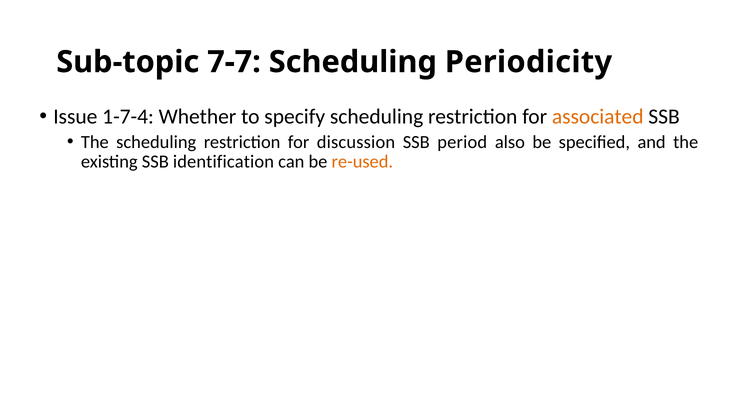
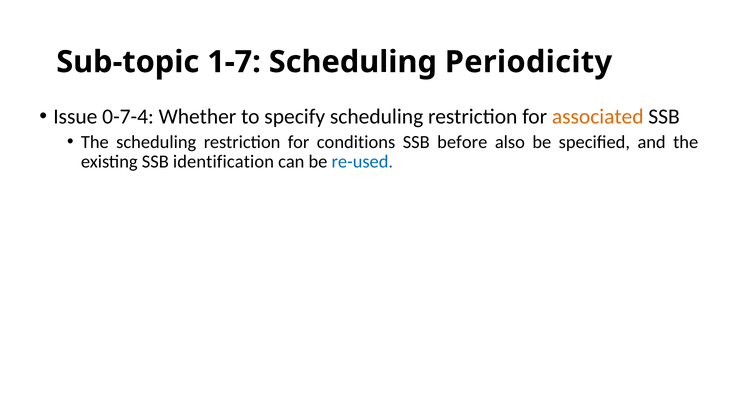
7-7: 7-7 -> 1-7
1-7-4: 1-7-4 -> 0-7-4
discussion: discussion -> conditions
period: period -> before
re-used colour: orange -> blue
